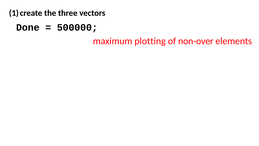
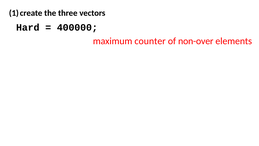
Done: Done -> Hard
500000: 500000 -> 400000
plotting: plotting -> counter
